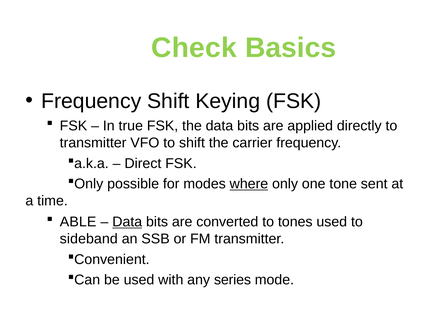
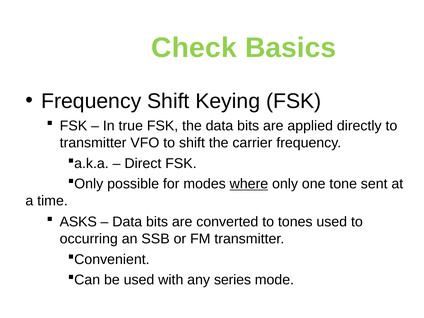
ABLE: ABLE -> ASKS
Data at (127, 222) underline: present -> none
sideband: sideband -> occurring
